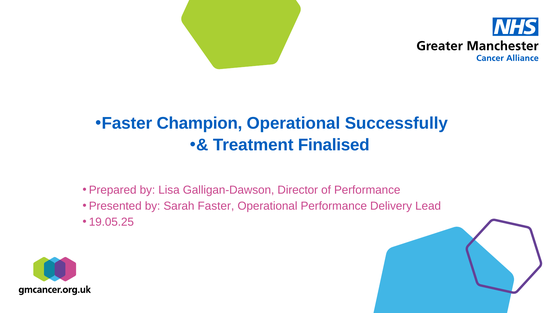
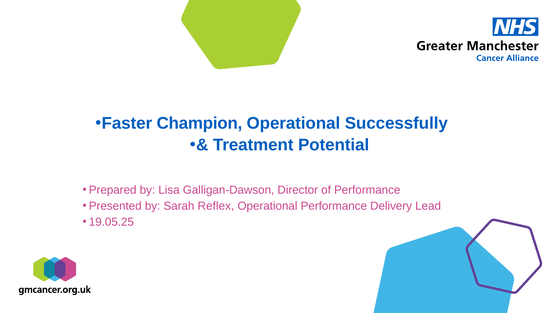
Finalised: Finalised -> Potential
Sarah Faster: Faster -> Reflex
